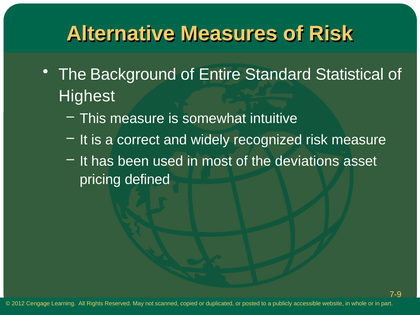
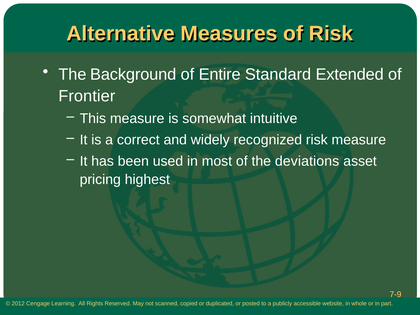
Statistical: Statistical -> Extended
Highest: Highest -> Frontier
defined: defined -> highest
